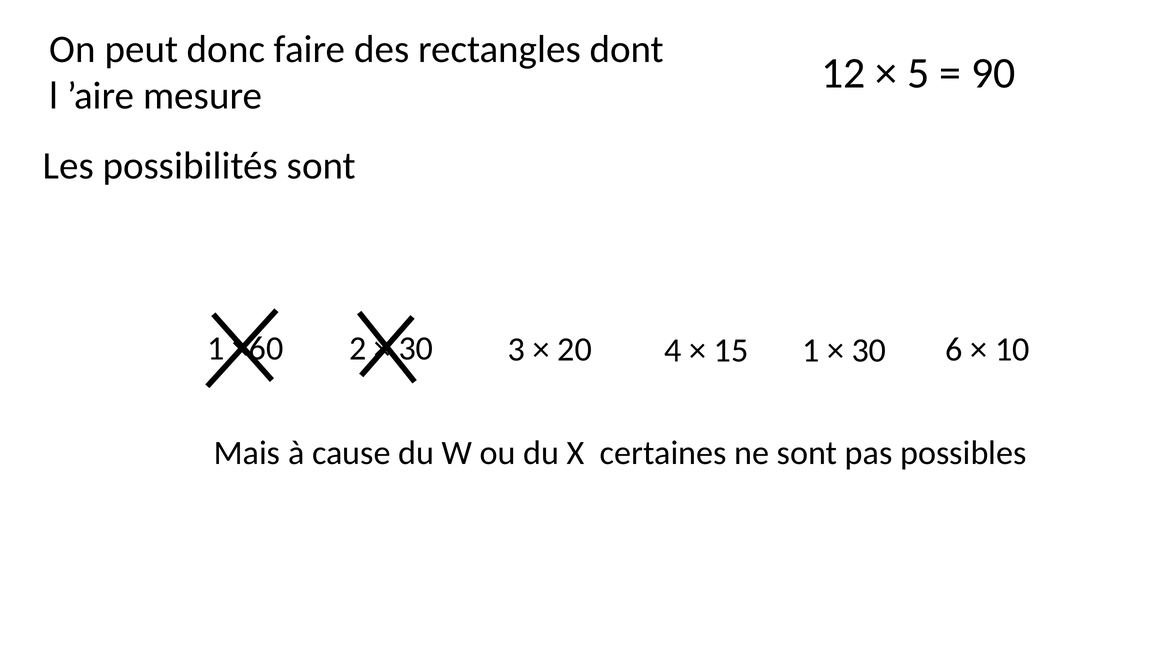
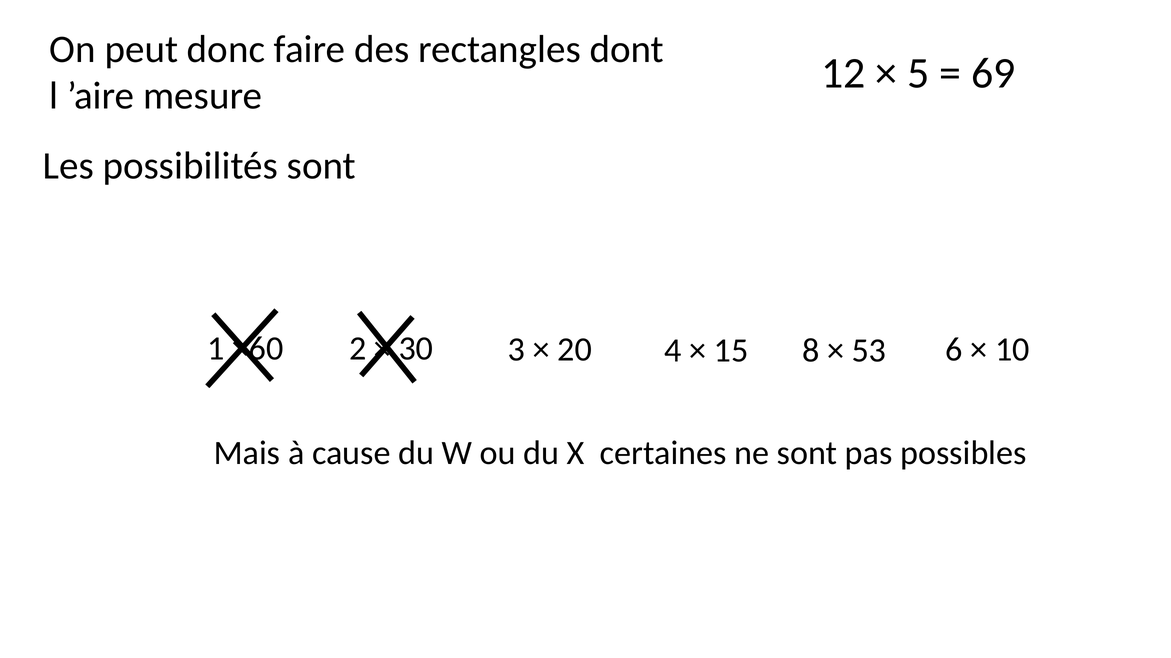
90: 90 -> 69
15 1: 1 -> 8
30 at (869, 351): 30 -> 53
